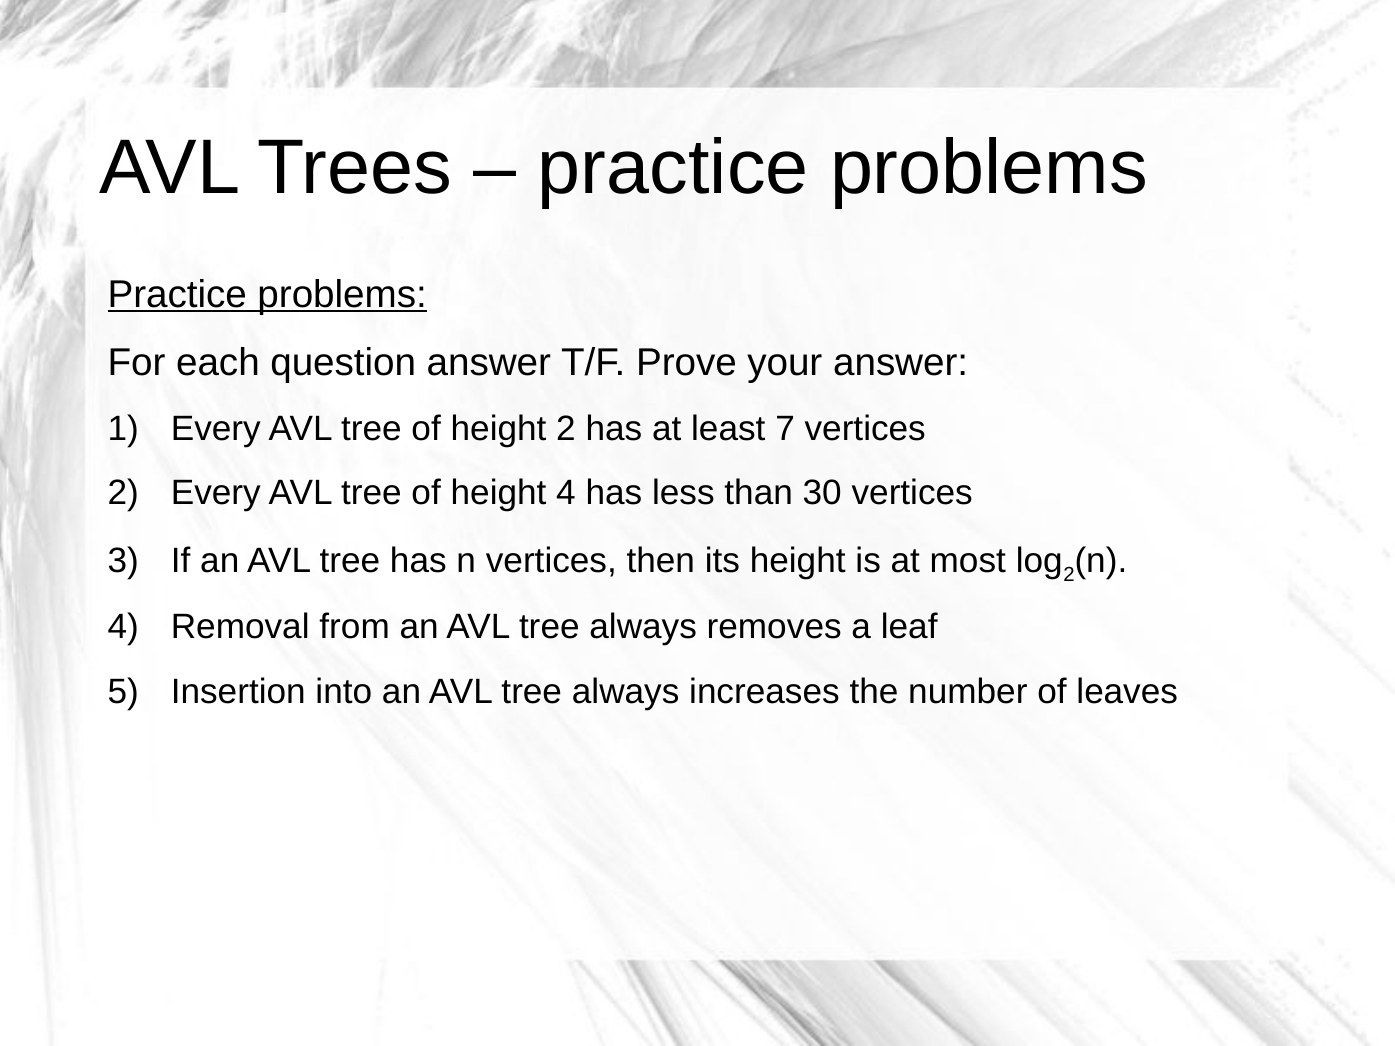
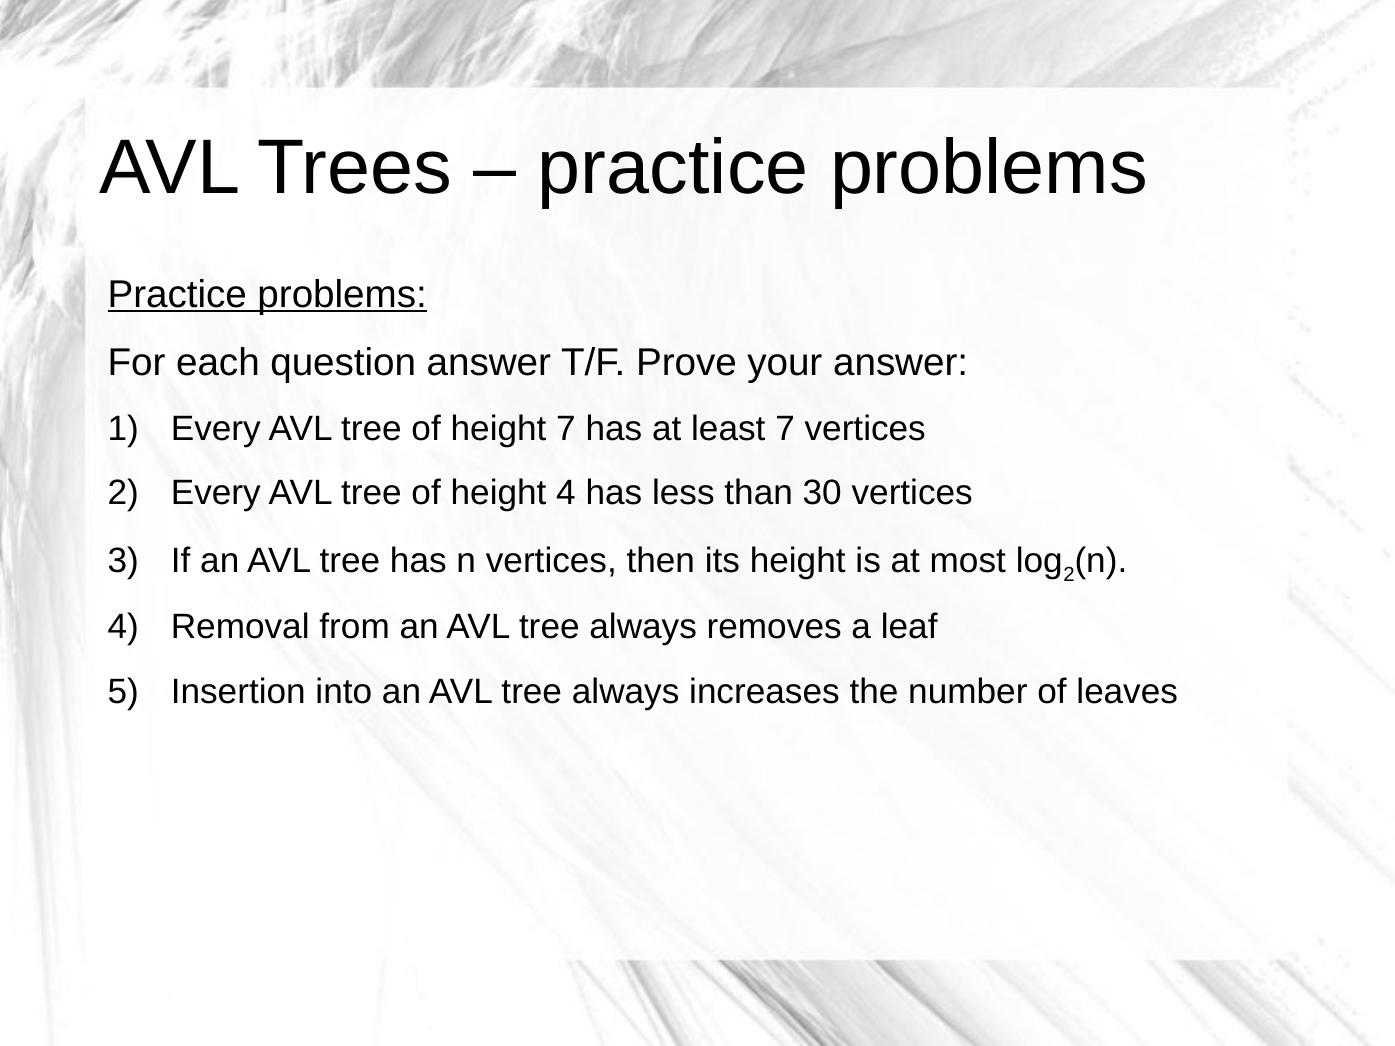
height 2: 2 -> 7
